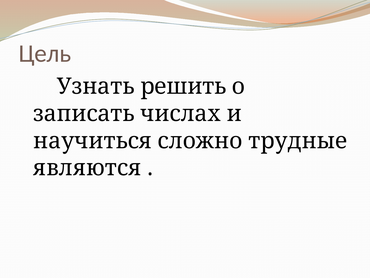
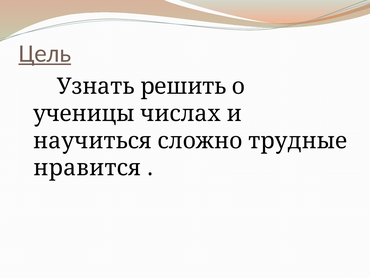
Цель underline: none -> present
записать: записать -> ученицы
являются: являются -> нравится
